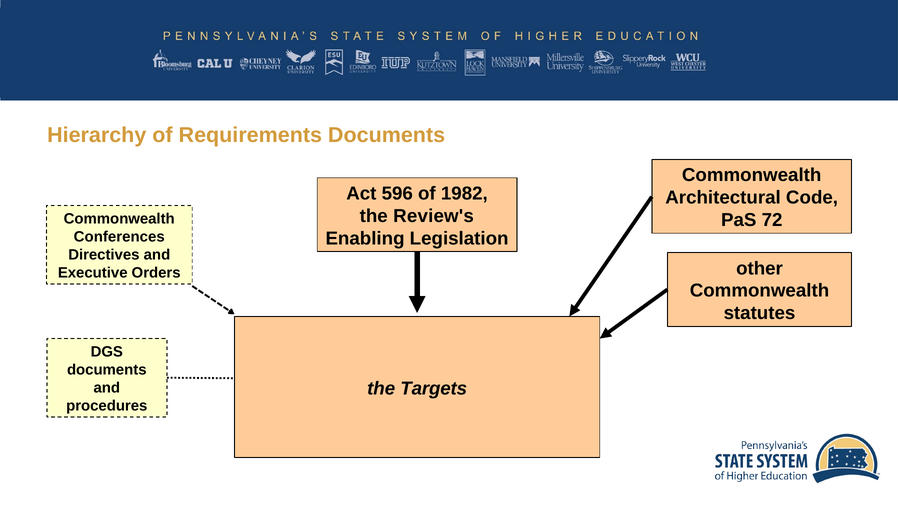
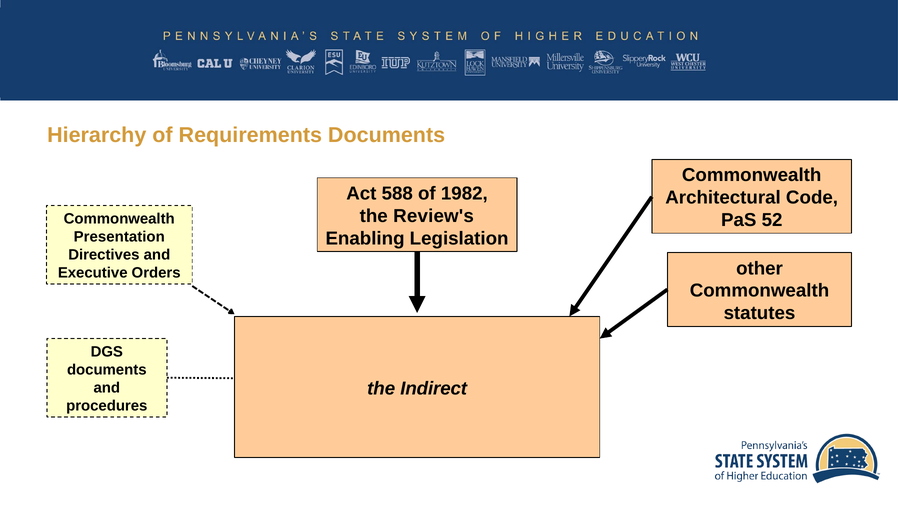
596: 596 -> 588
72: 72 -> 52
Conferences: Conferences -> Presentation
Targets: Targets -> Indirect
